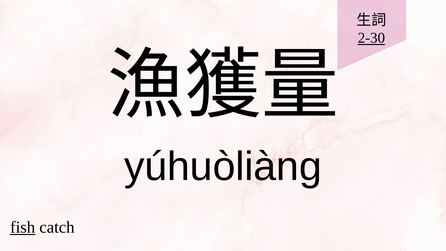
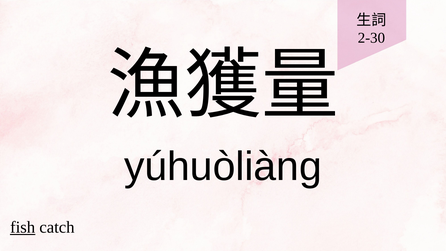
2-30 underline: present -> none
